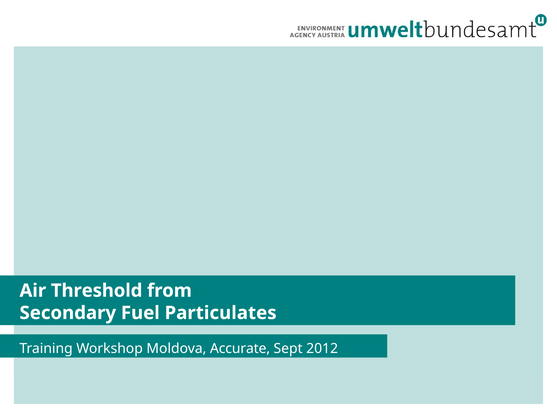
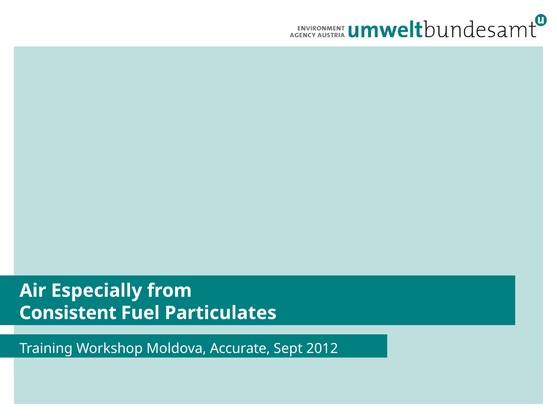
Threshold: Threshold -> Especially
Secondary: Secondary -> Consistent
